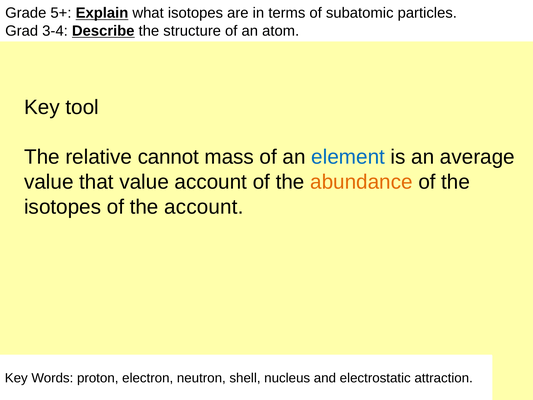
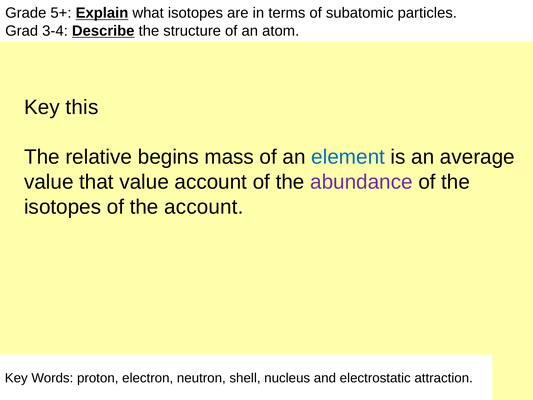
tool: tool -> this
cannot: cannot -> begins
abundance colour: orange -> purple
